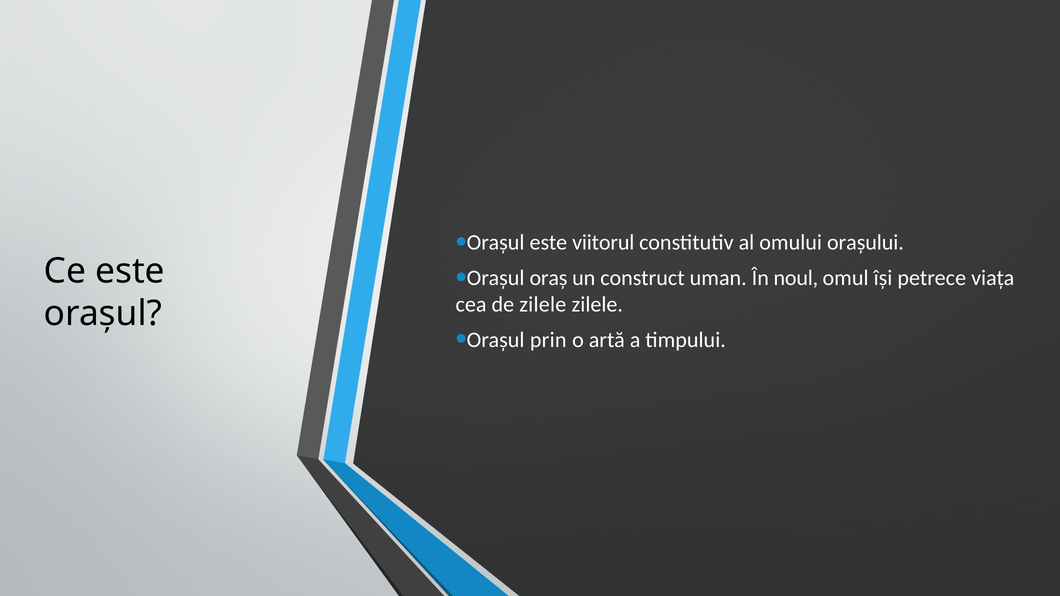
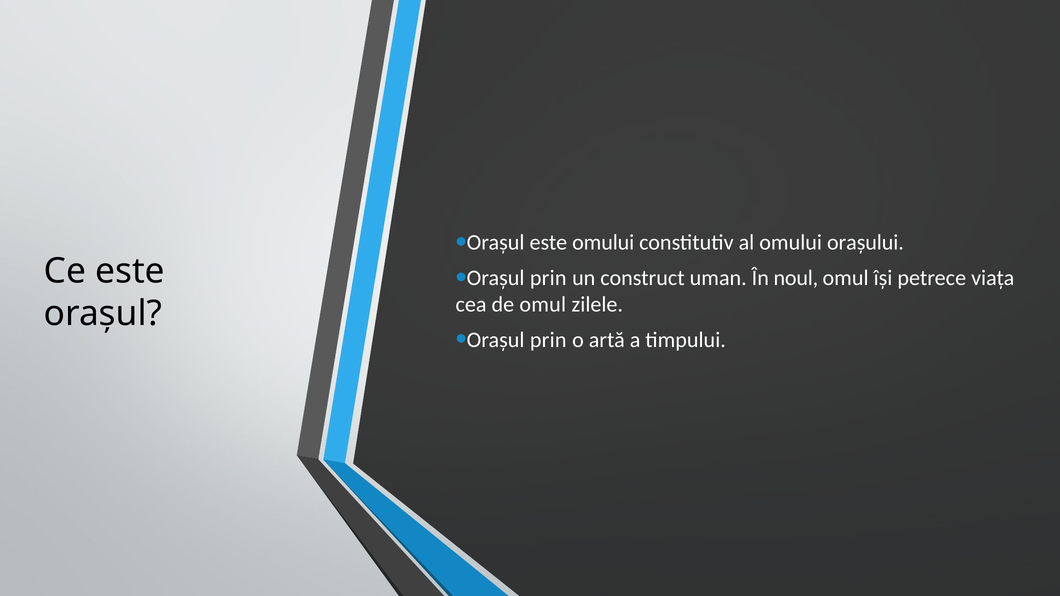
este viitorul: viitorul -> omului
oraș at (548, 278): oraș -> prin
de zilele: zilele -> omul
